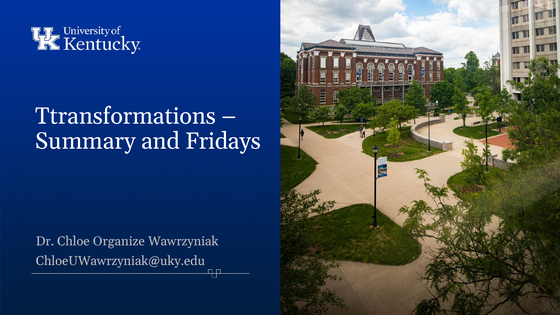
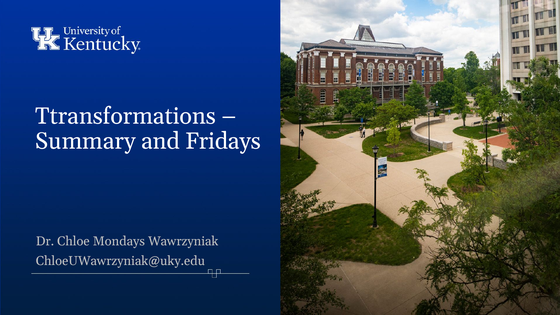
Organize: Organize -> Mondays
